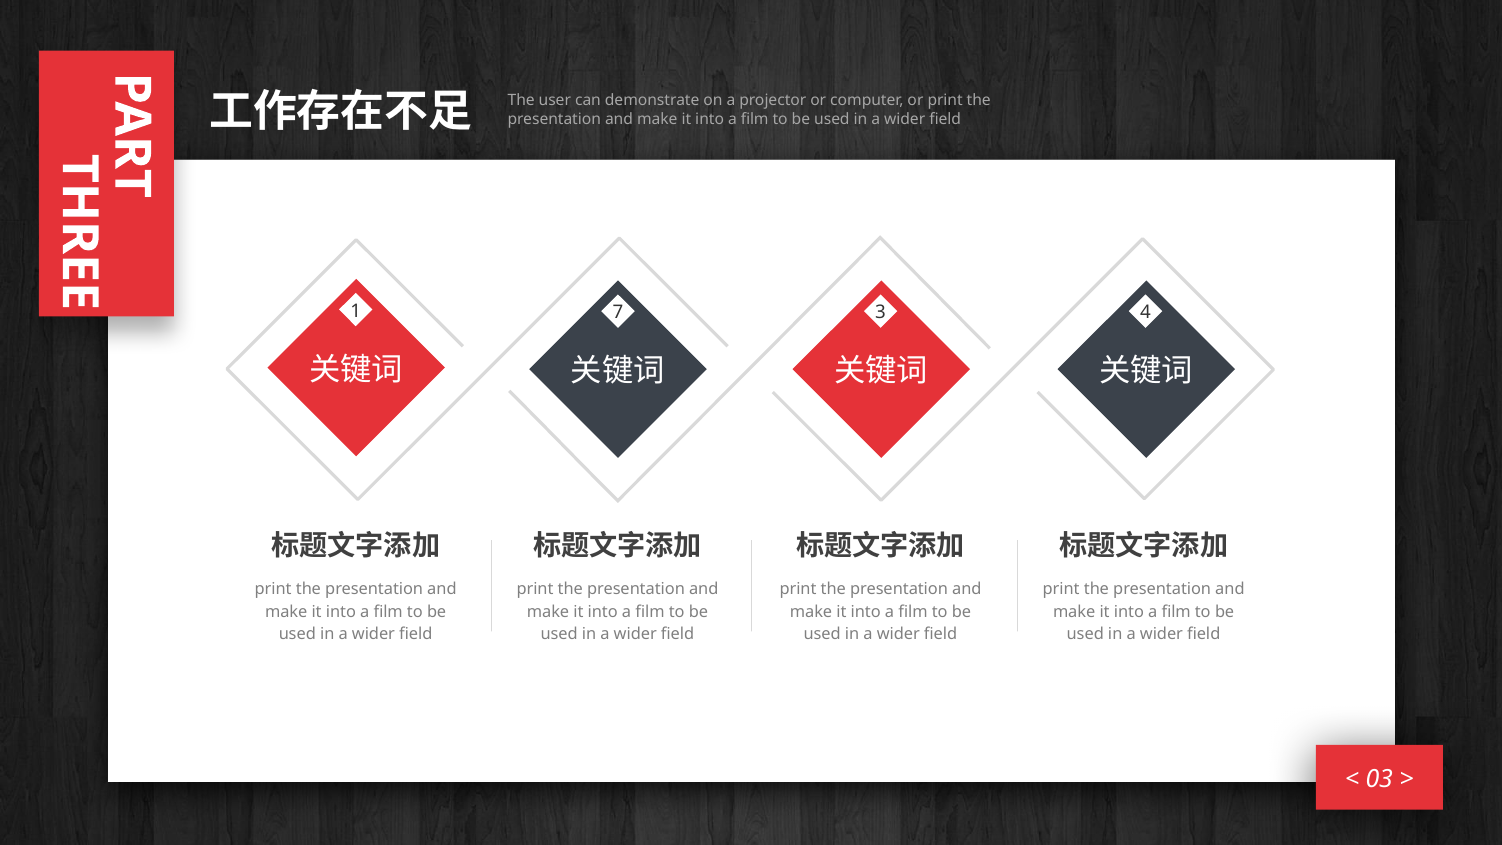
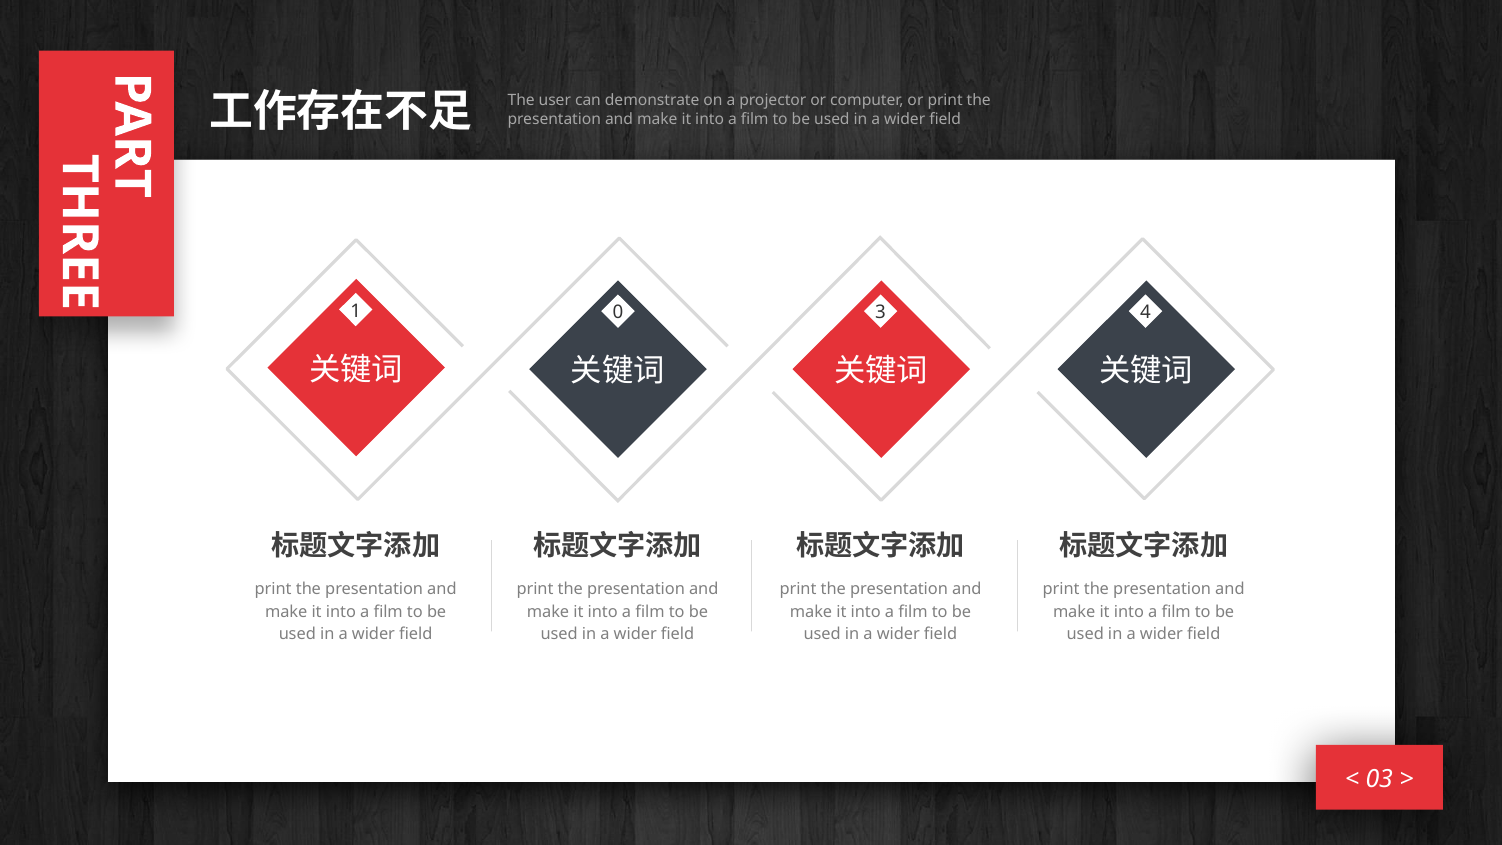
7: 7 -> 0
